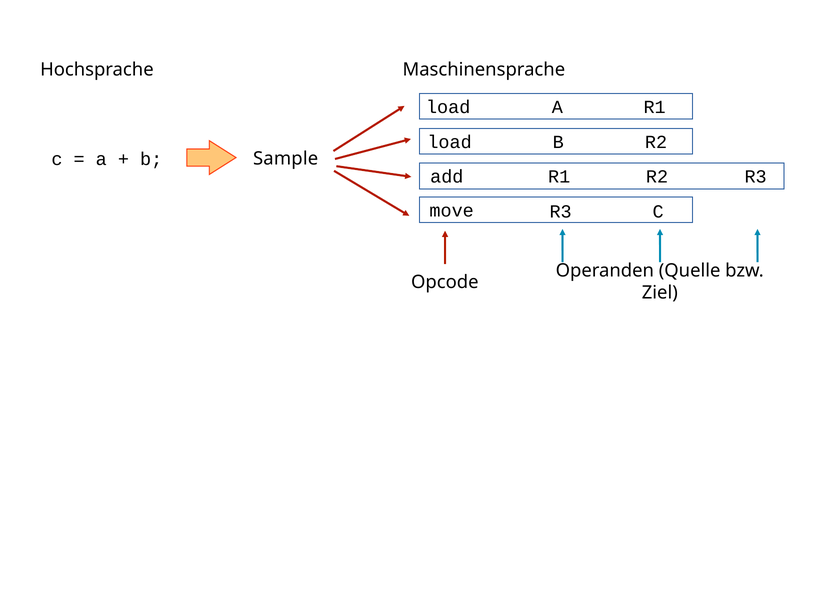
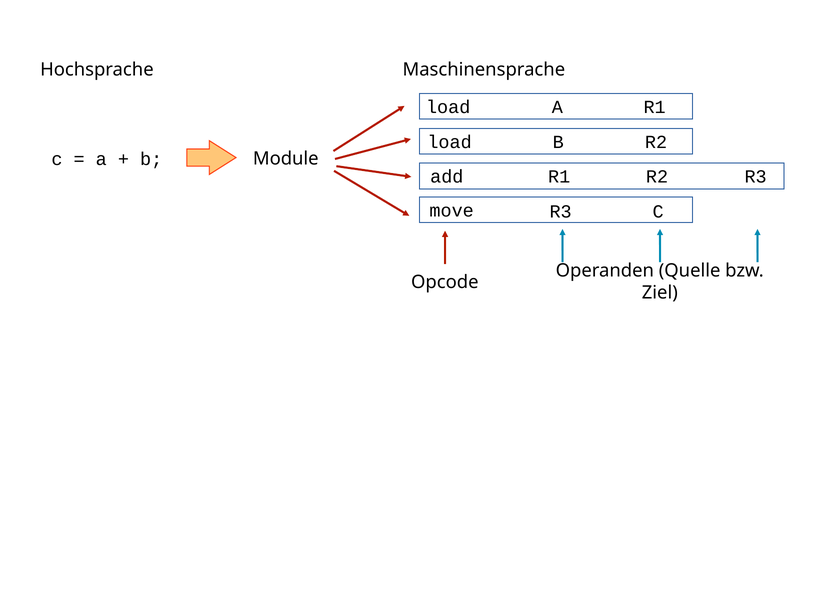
Sample: Sample -> Module
